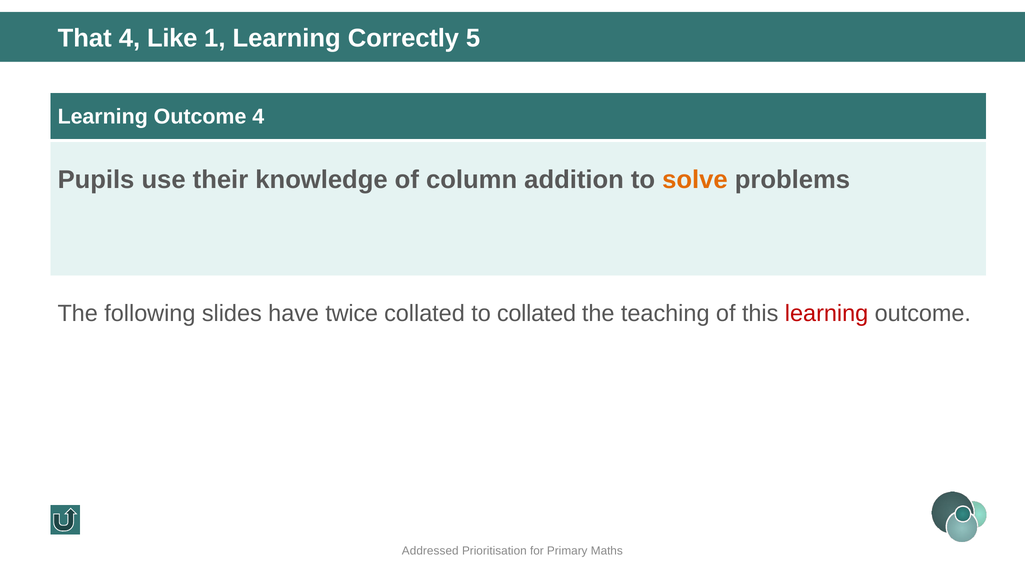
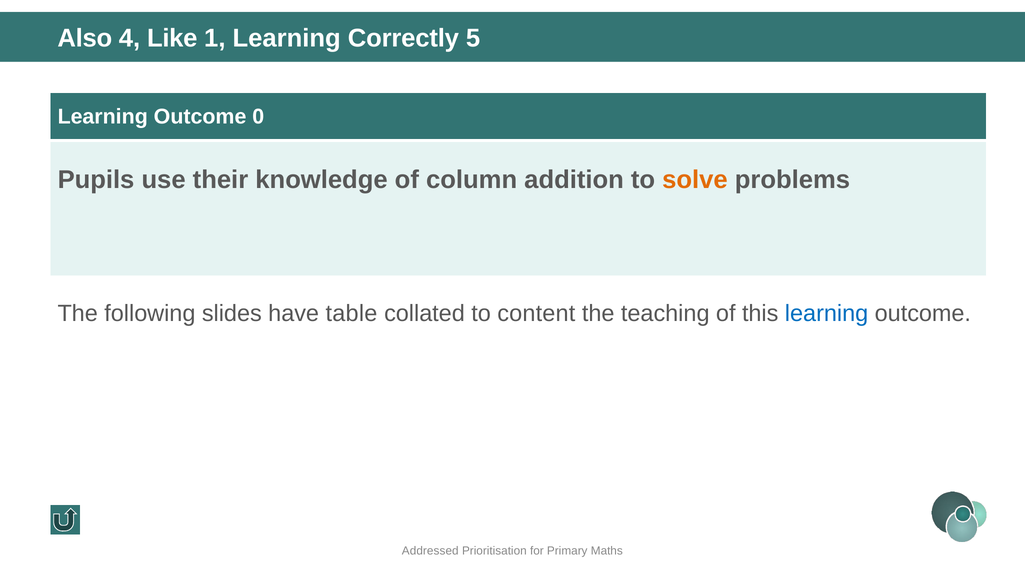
That: That -> Also
Outcome 4: 4 -> 0
twice: twice -> table
to collated: collated -> content
learning at (827, 313) colour: red -> blue
